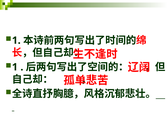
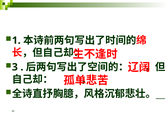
1 at (15, 67): 1 -> 3
